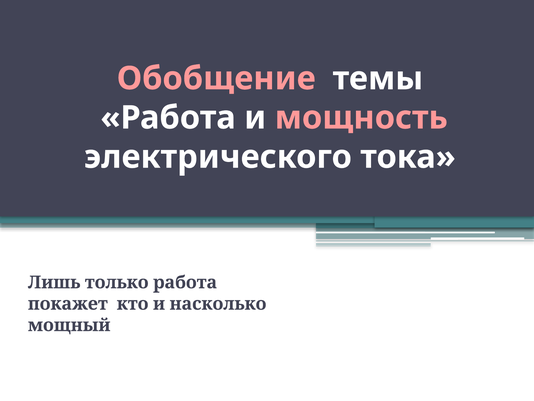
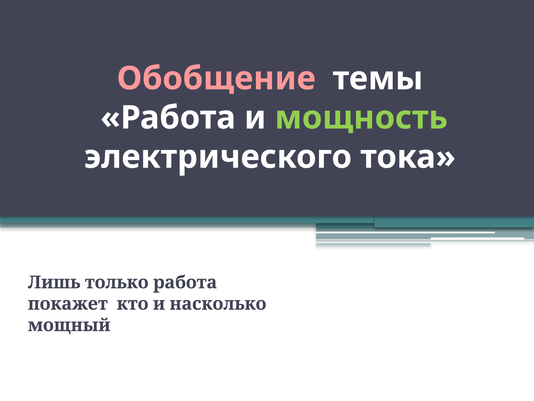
мощность colour: pink -> light green
